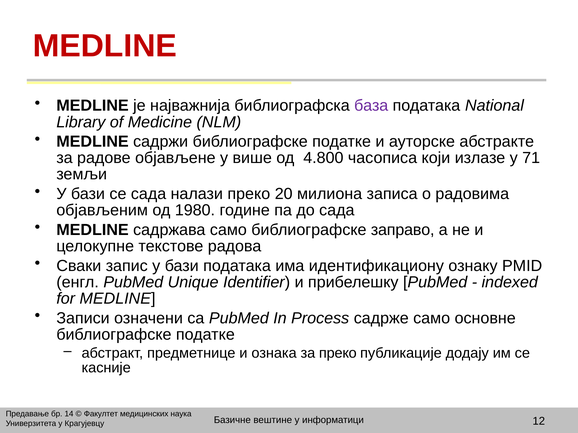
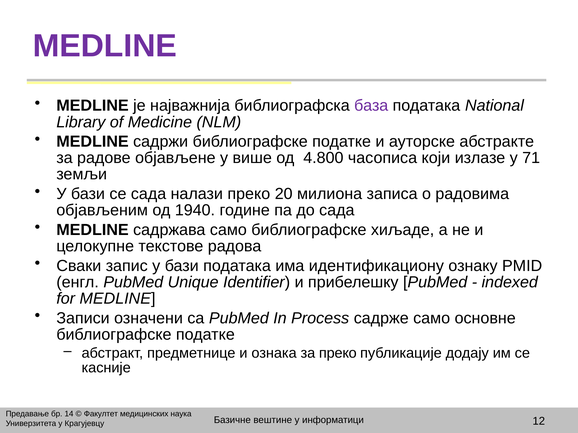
MEDLINE at (105, 46) colour: red -> purple
1980: 1980 -> 1940
заправо: заправо -> хиљаде
